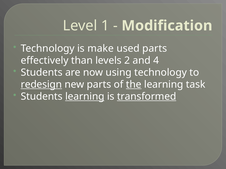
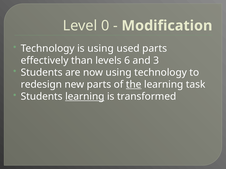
1: 1 -> 0
is make: make -> using
2: 2 -> 6
4: 4 -> 3
redesign underline: present -> none
transformed underline: present -> none
